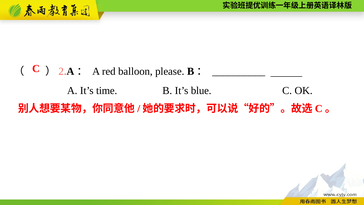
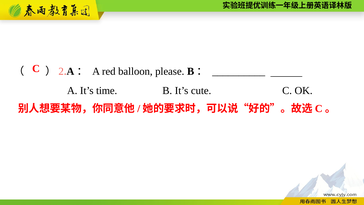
blue: blue -> cute
